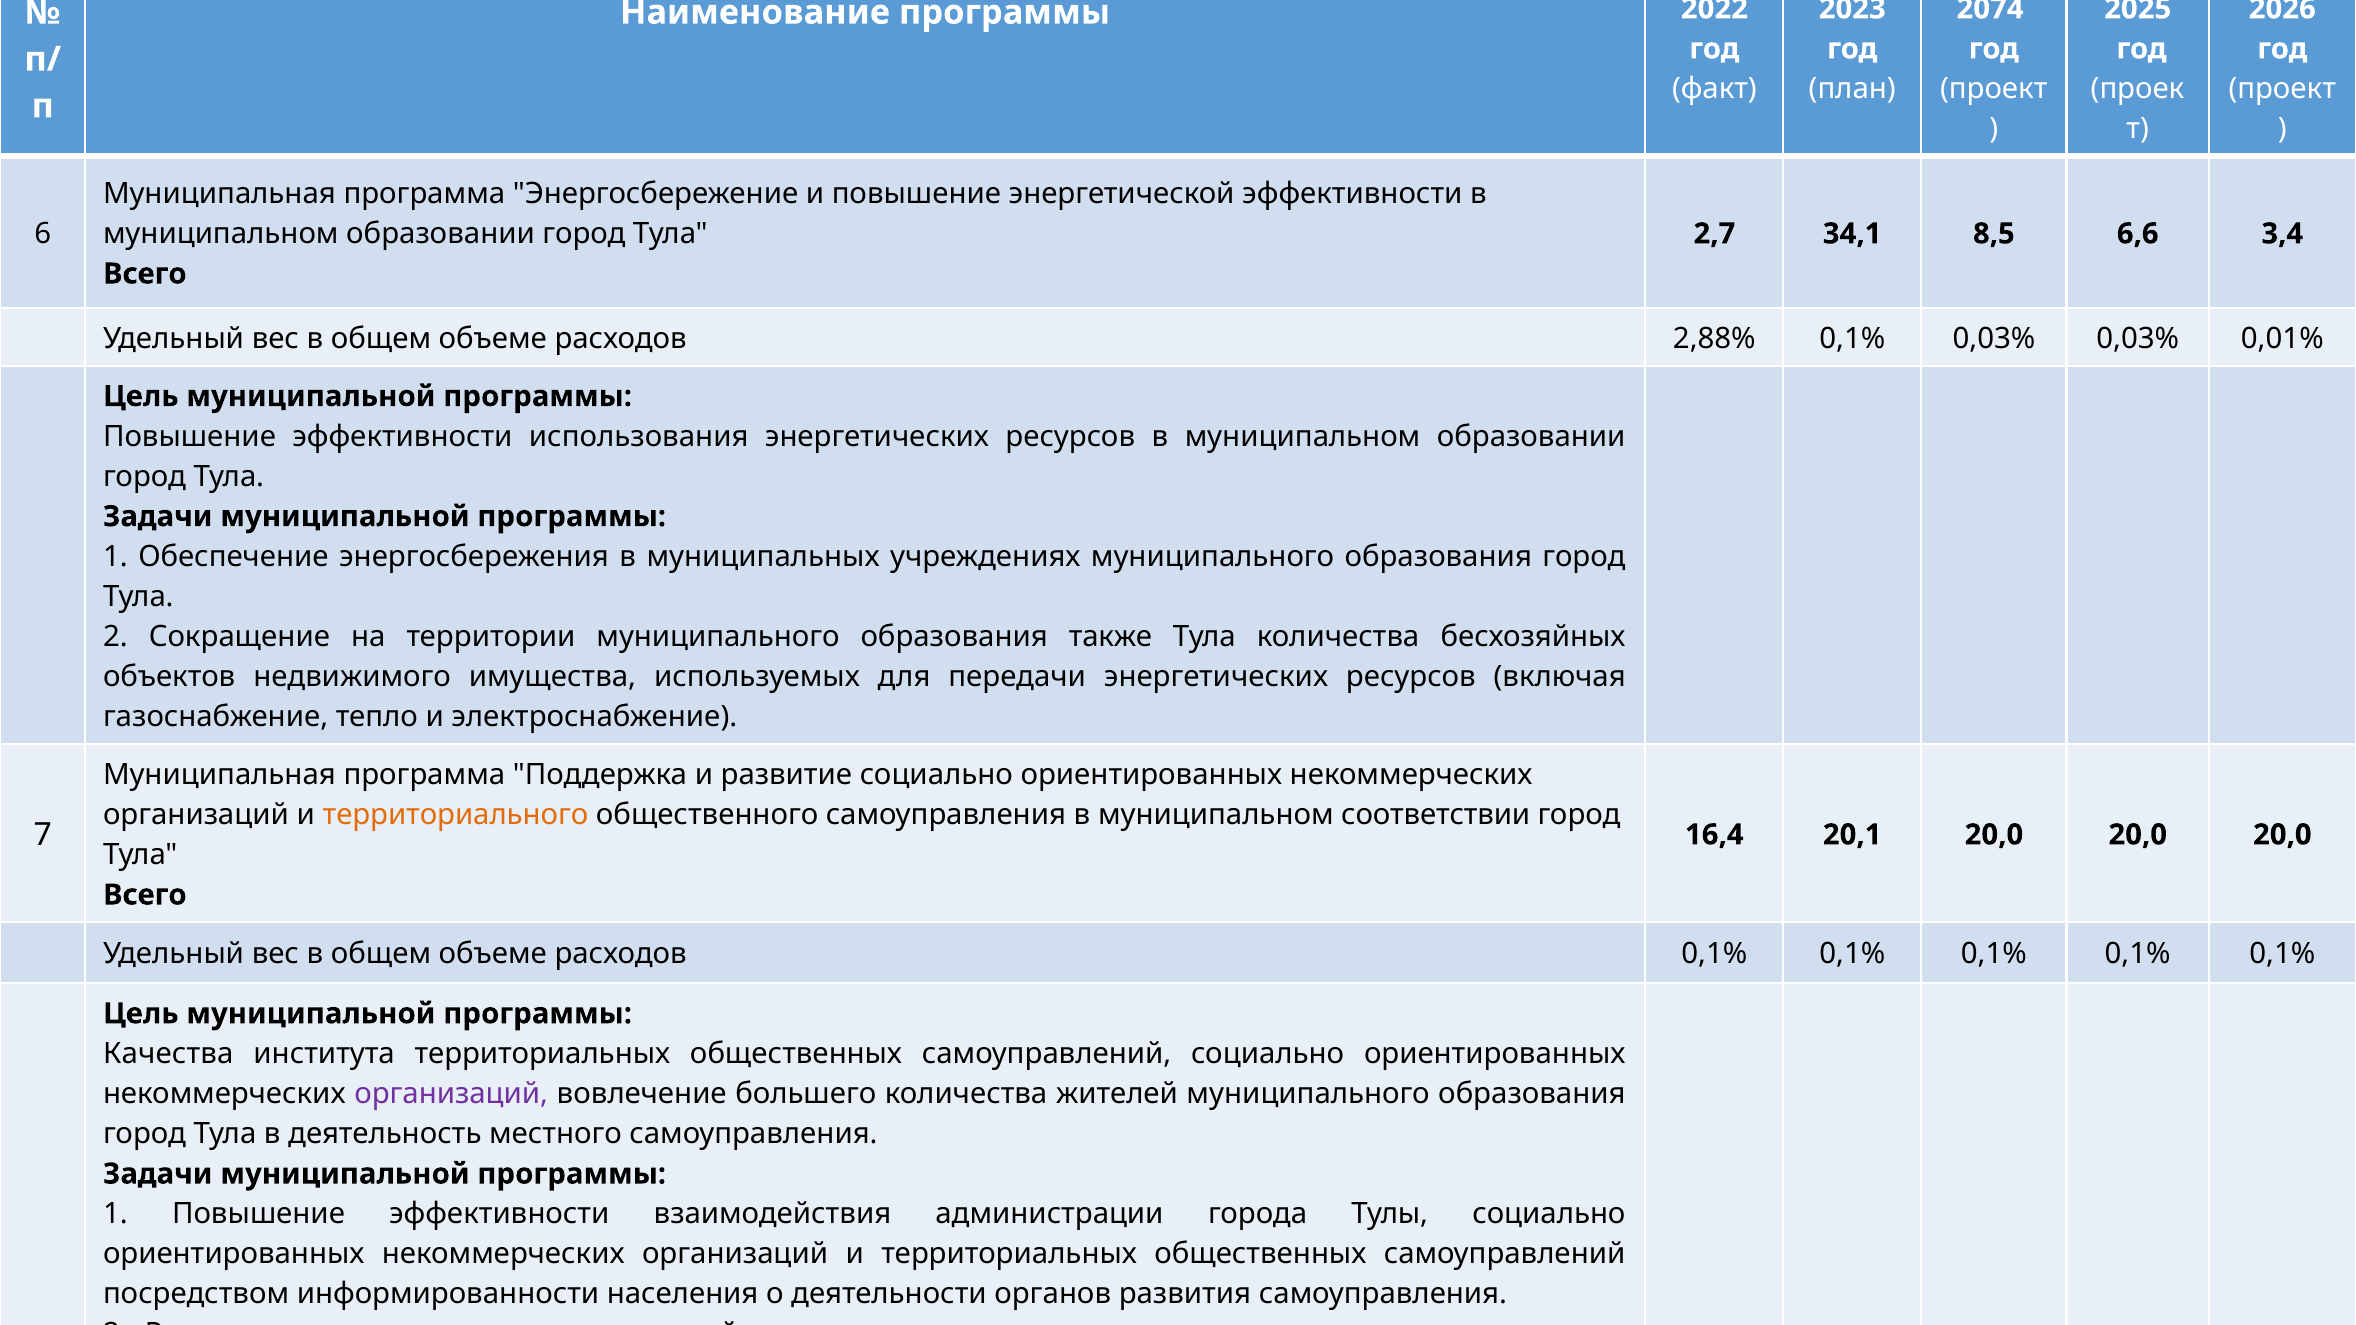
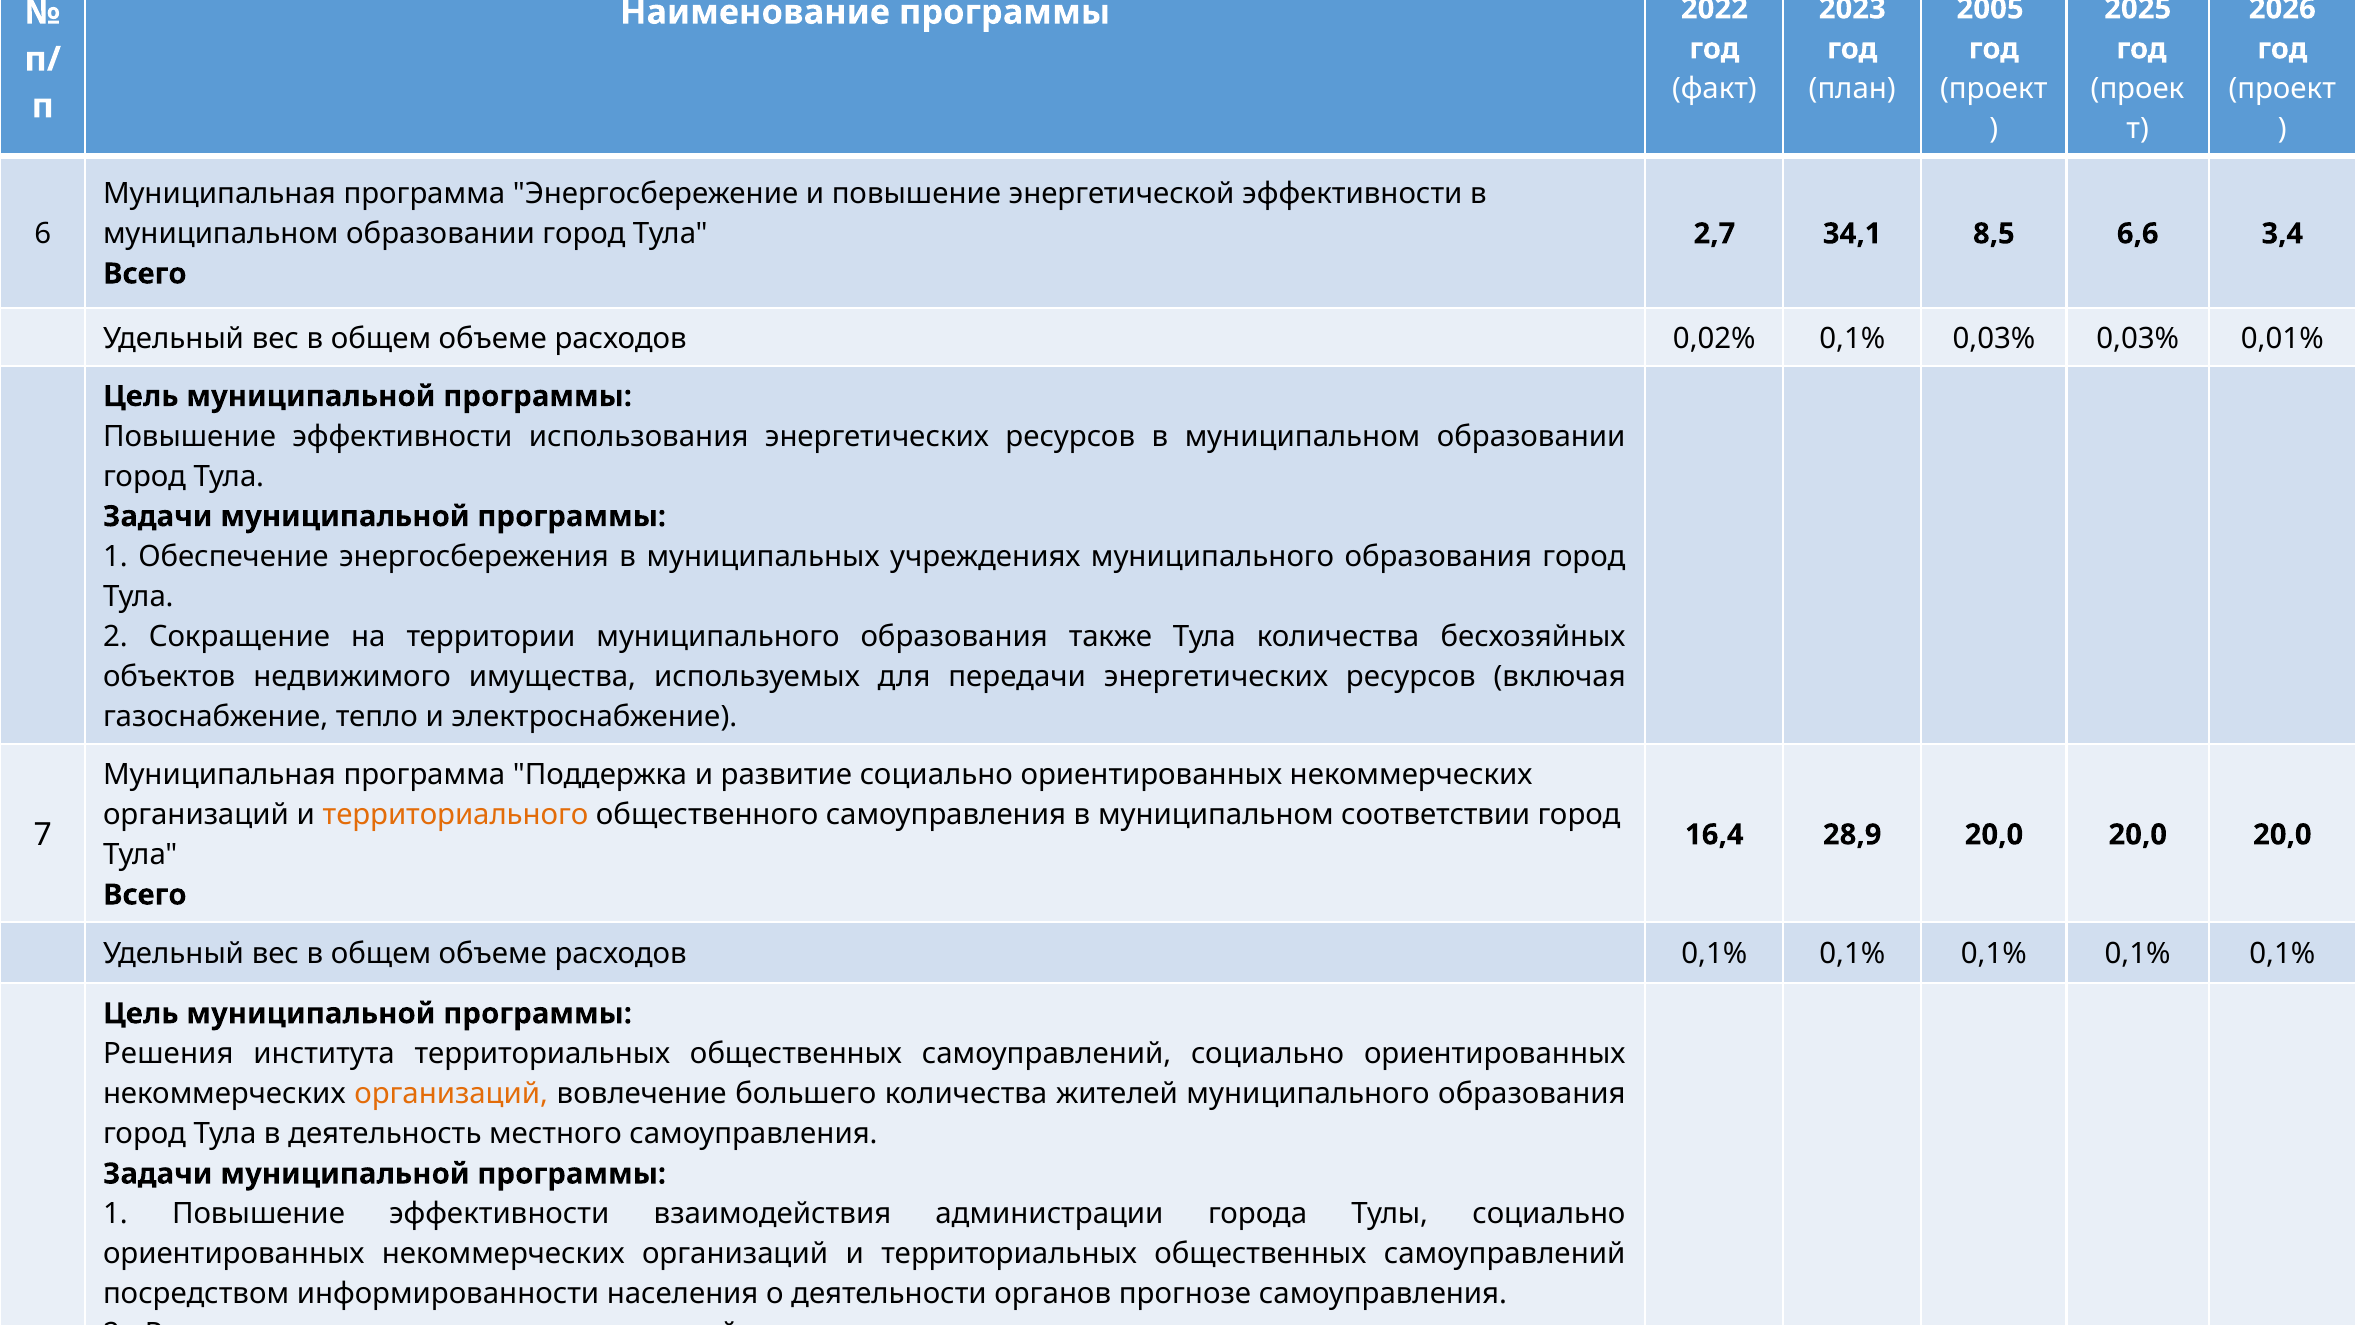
2074: 2074 -> 2005
2,88%: 2,88% -> 0,02%
20,1: 20,1 -> 28,9
Качества at (168, 1054): Качества -> Решения
организаций at (451, 1094) colour: purple -> orange
органов развития: развития -> прогнозе
